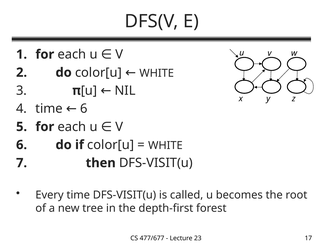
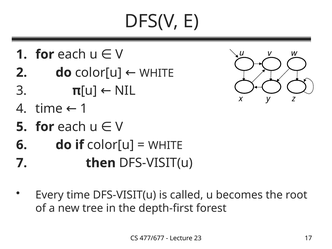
time 6: 6 -> 1
